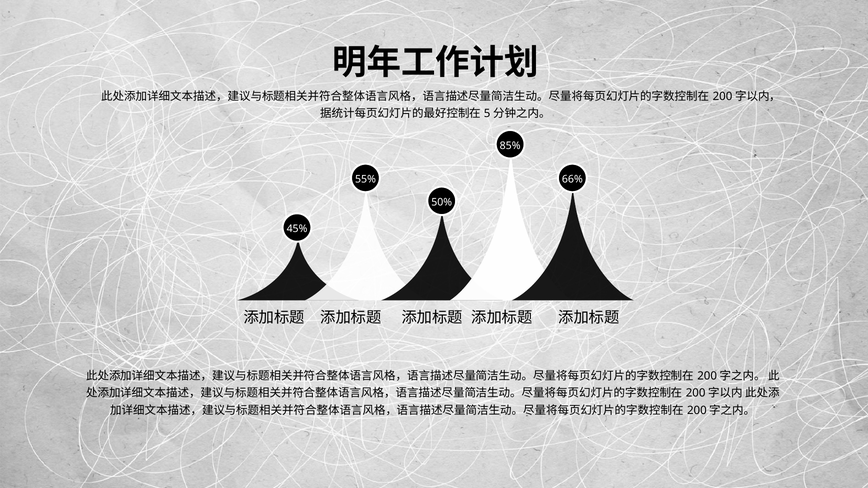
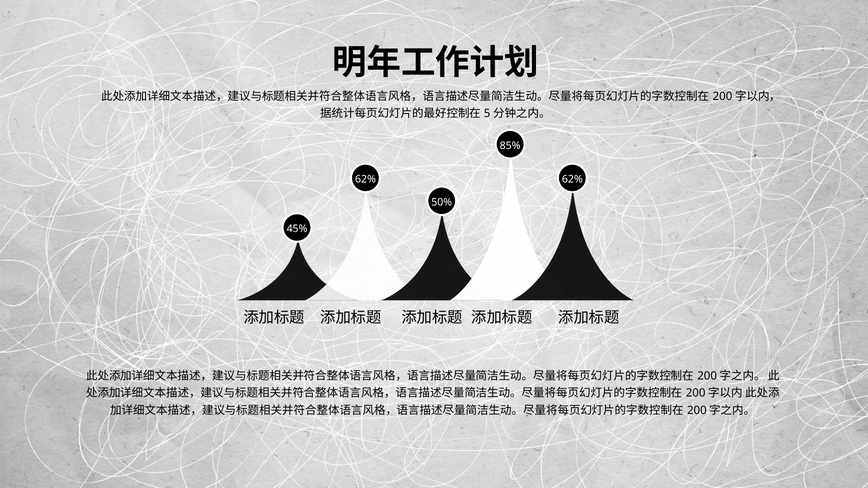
55% at (365, 179): 55% -> 62%
66% at (572, 179): 66% -> 62%
